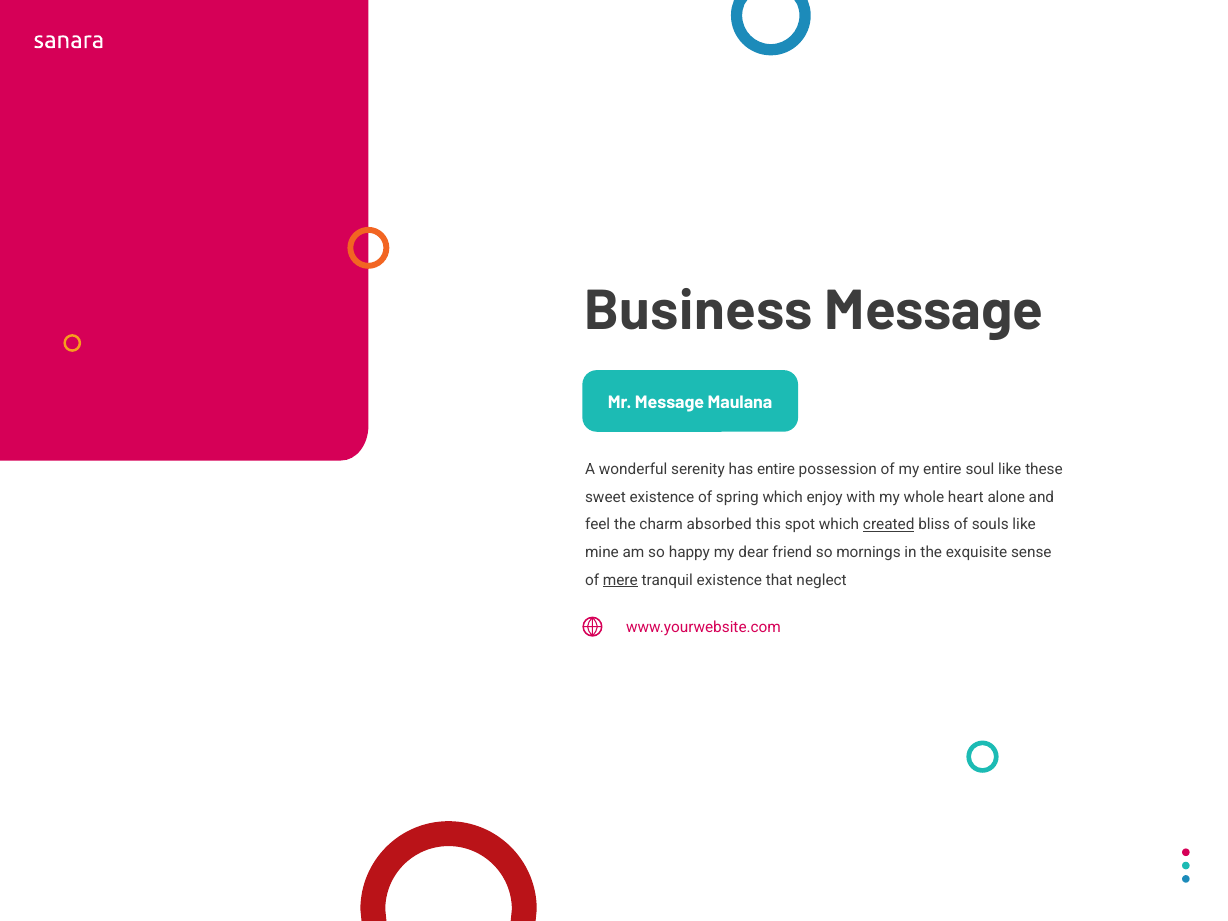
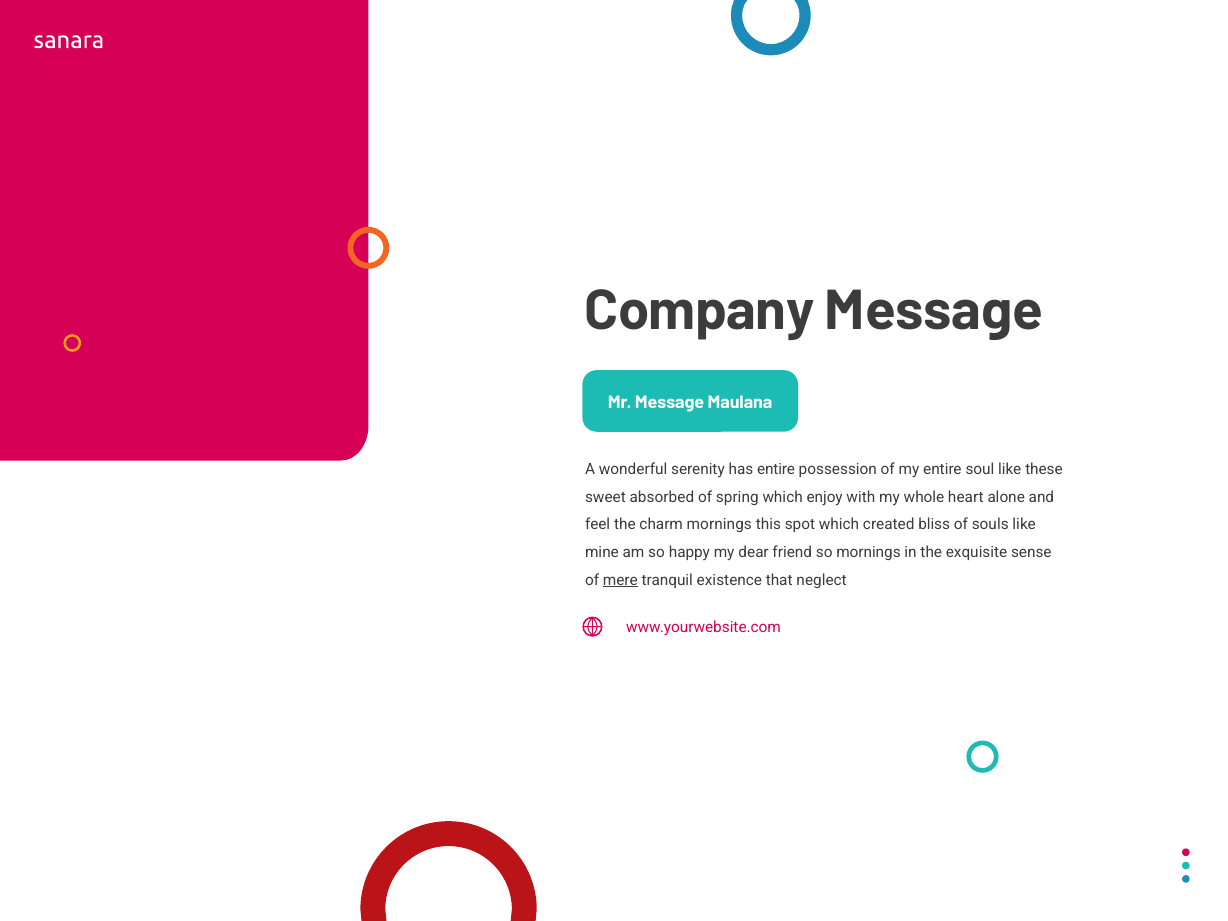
Business: Business -> Company
sweet existence: existence -> absorbed
charm absorbed: absorbed -> mornings
created underline: present -> none
